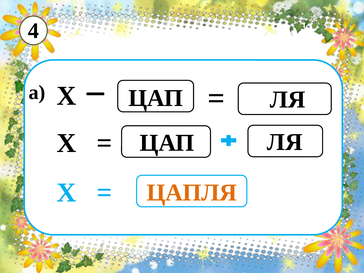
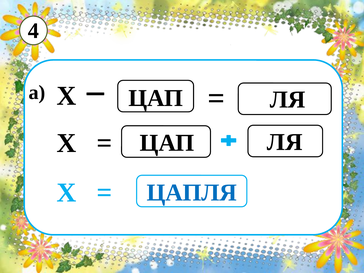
ЦАПЛЯ colour: orange -> blue
